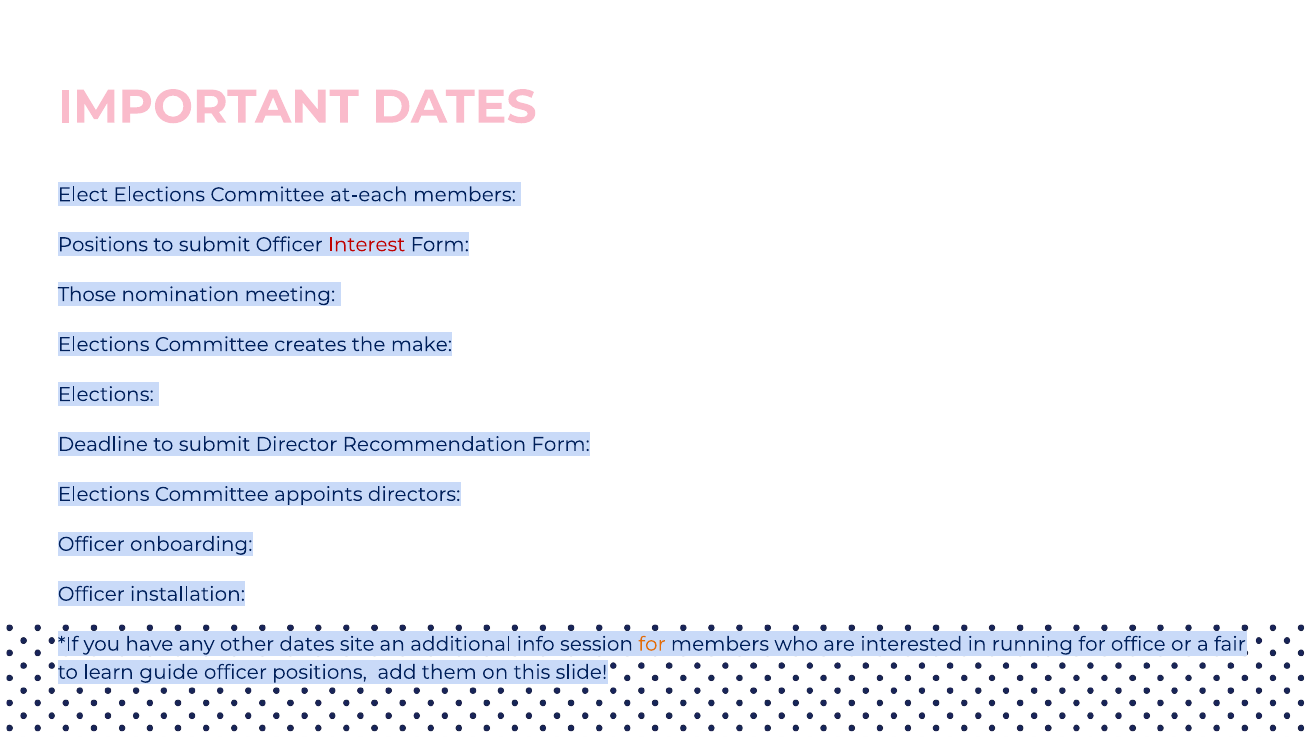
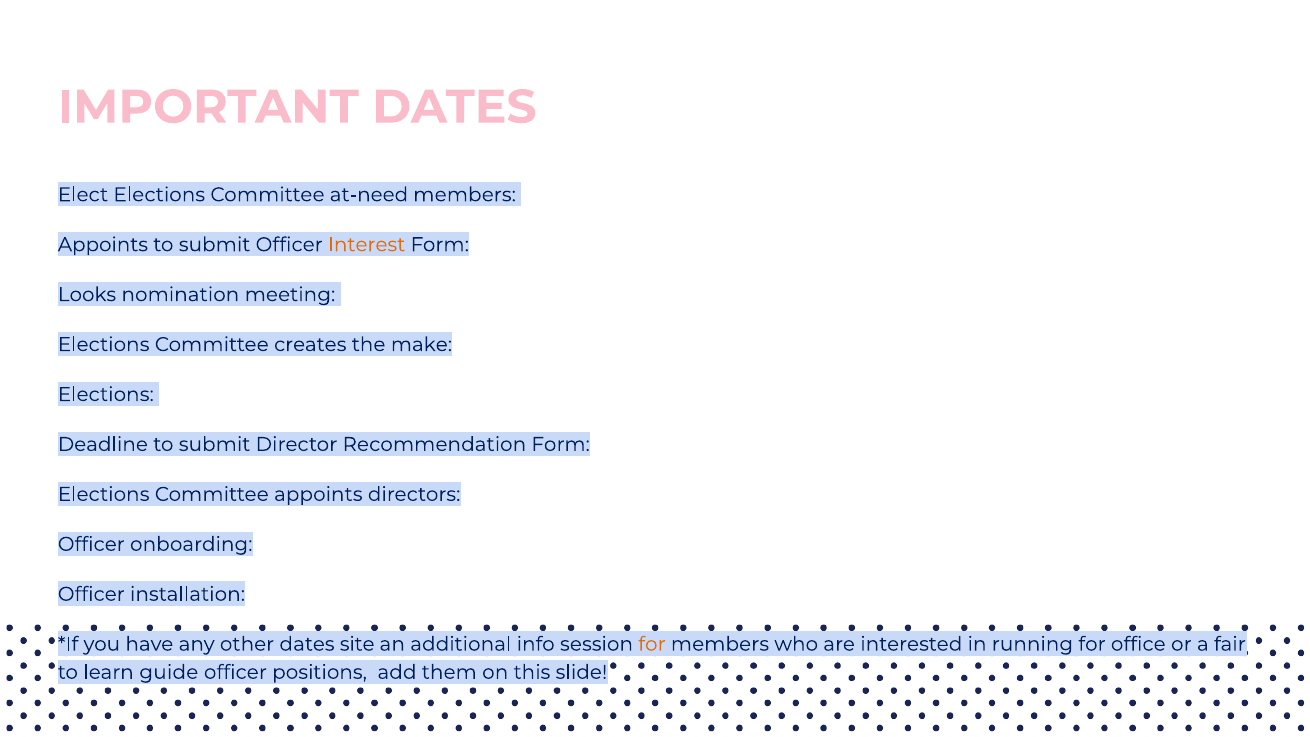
at-each: at-each -> at-need
Positions at (103, 245): Positions -> Appoints
Interest colour: red -> orange
Those: Those -> Looks
